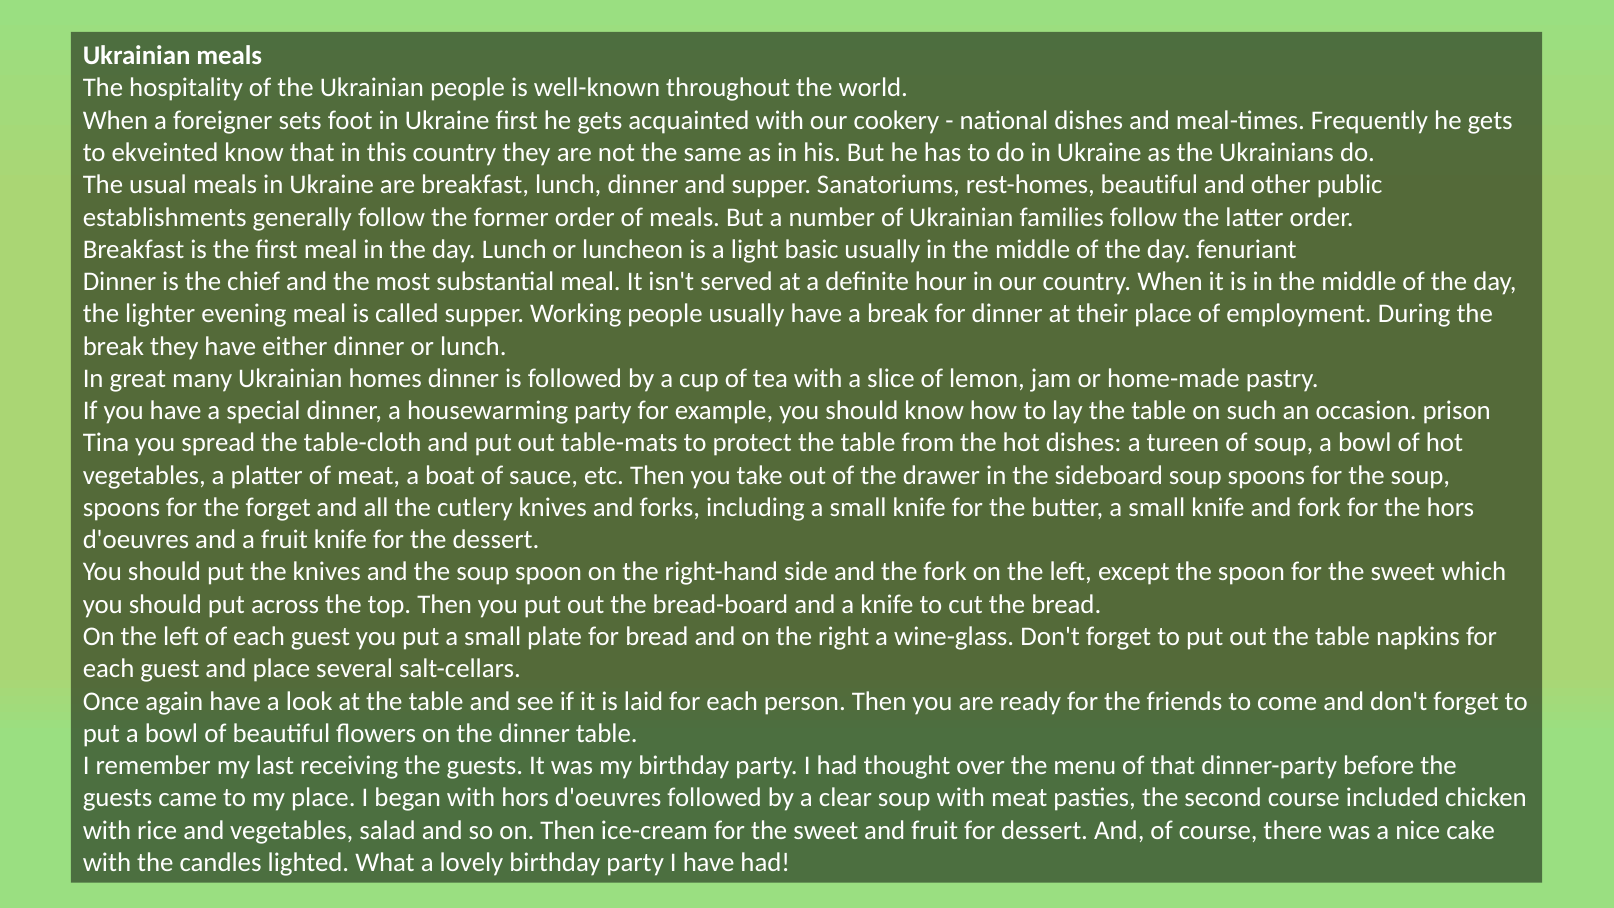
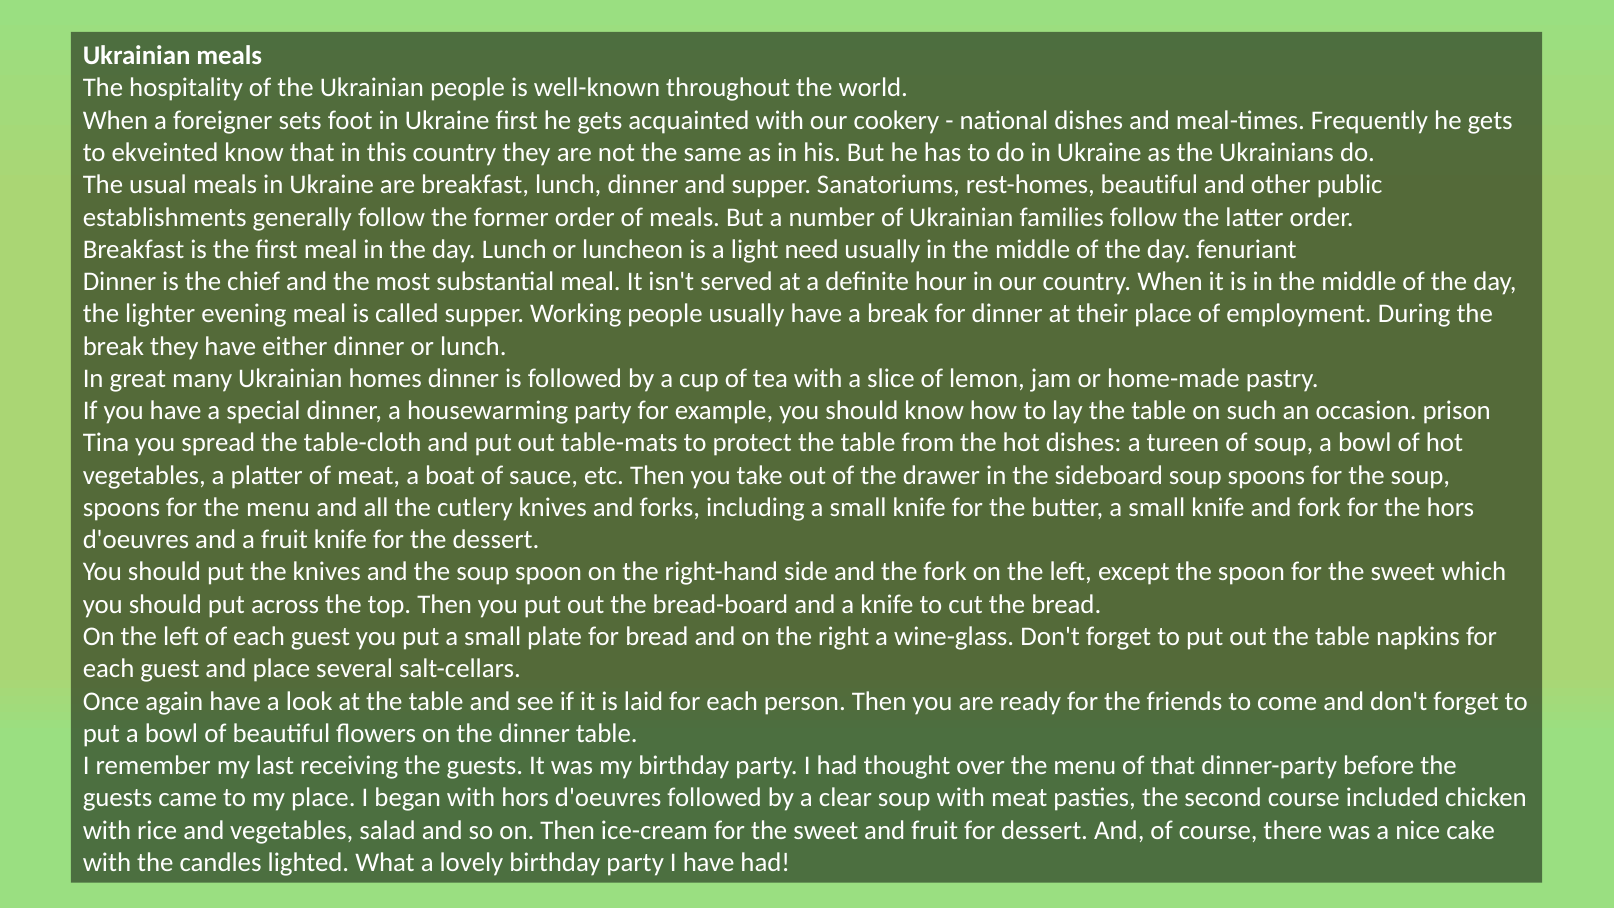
basic: basic -> need
for the forget: forget -> menu
